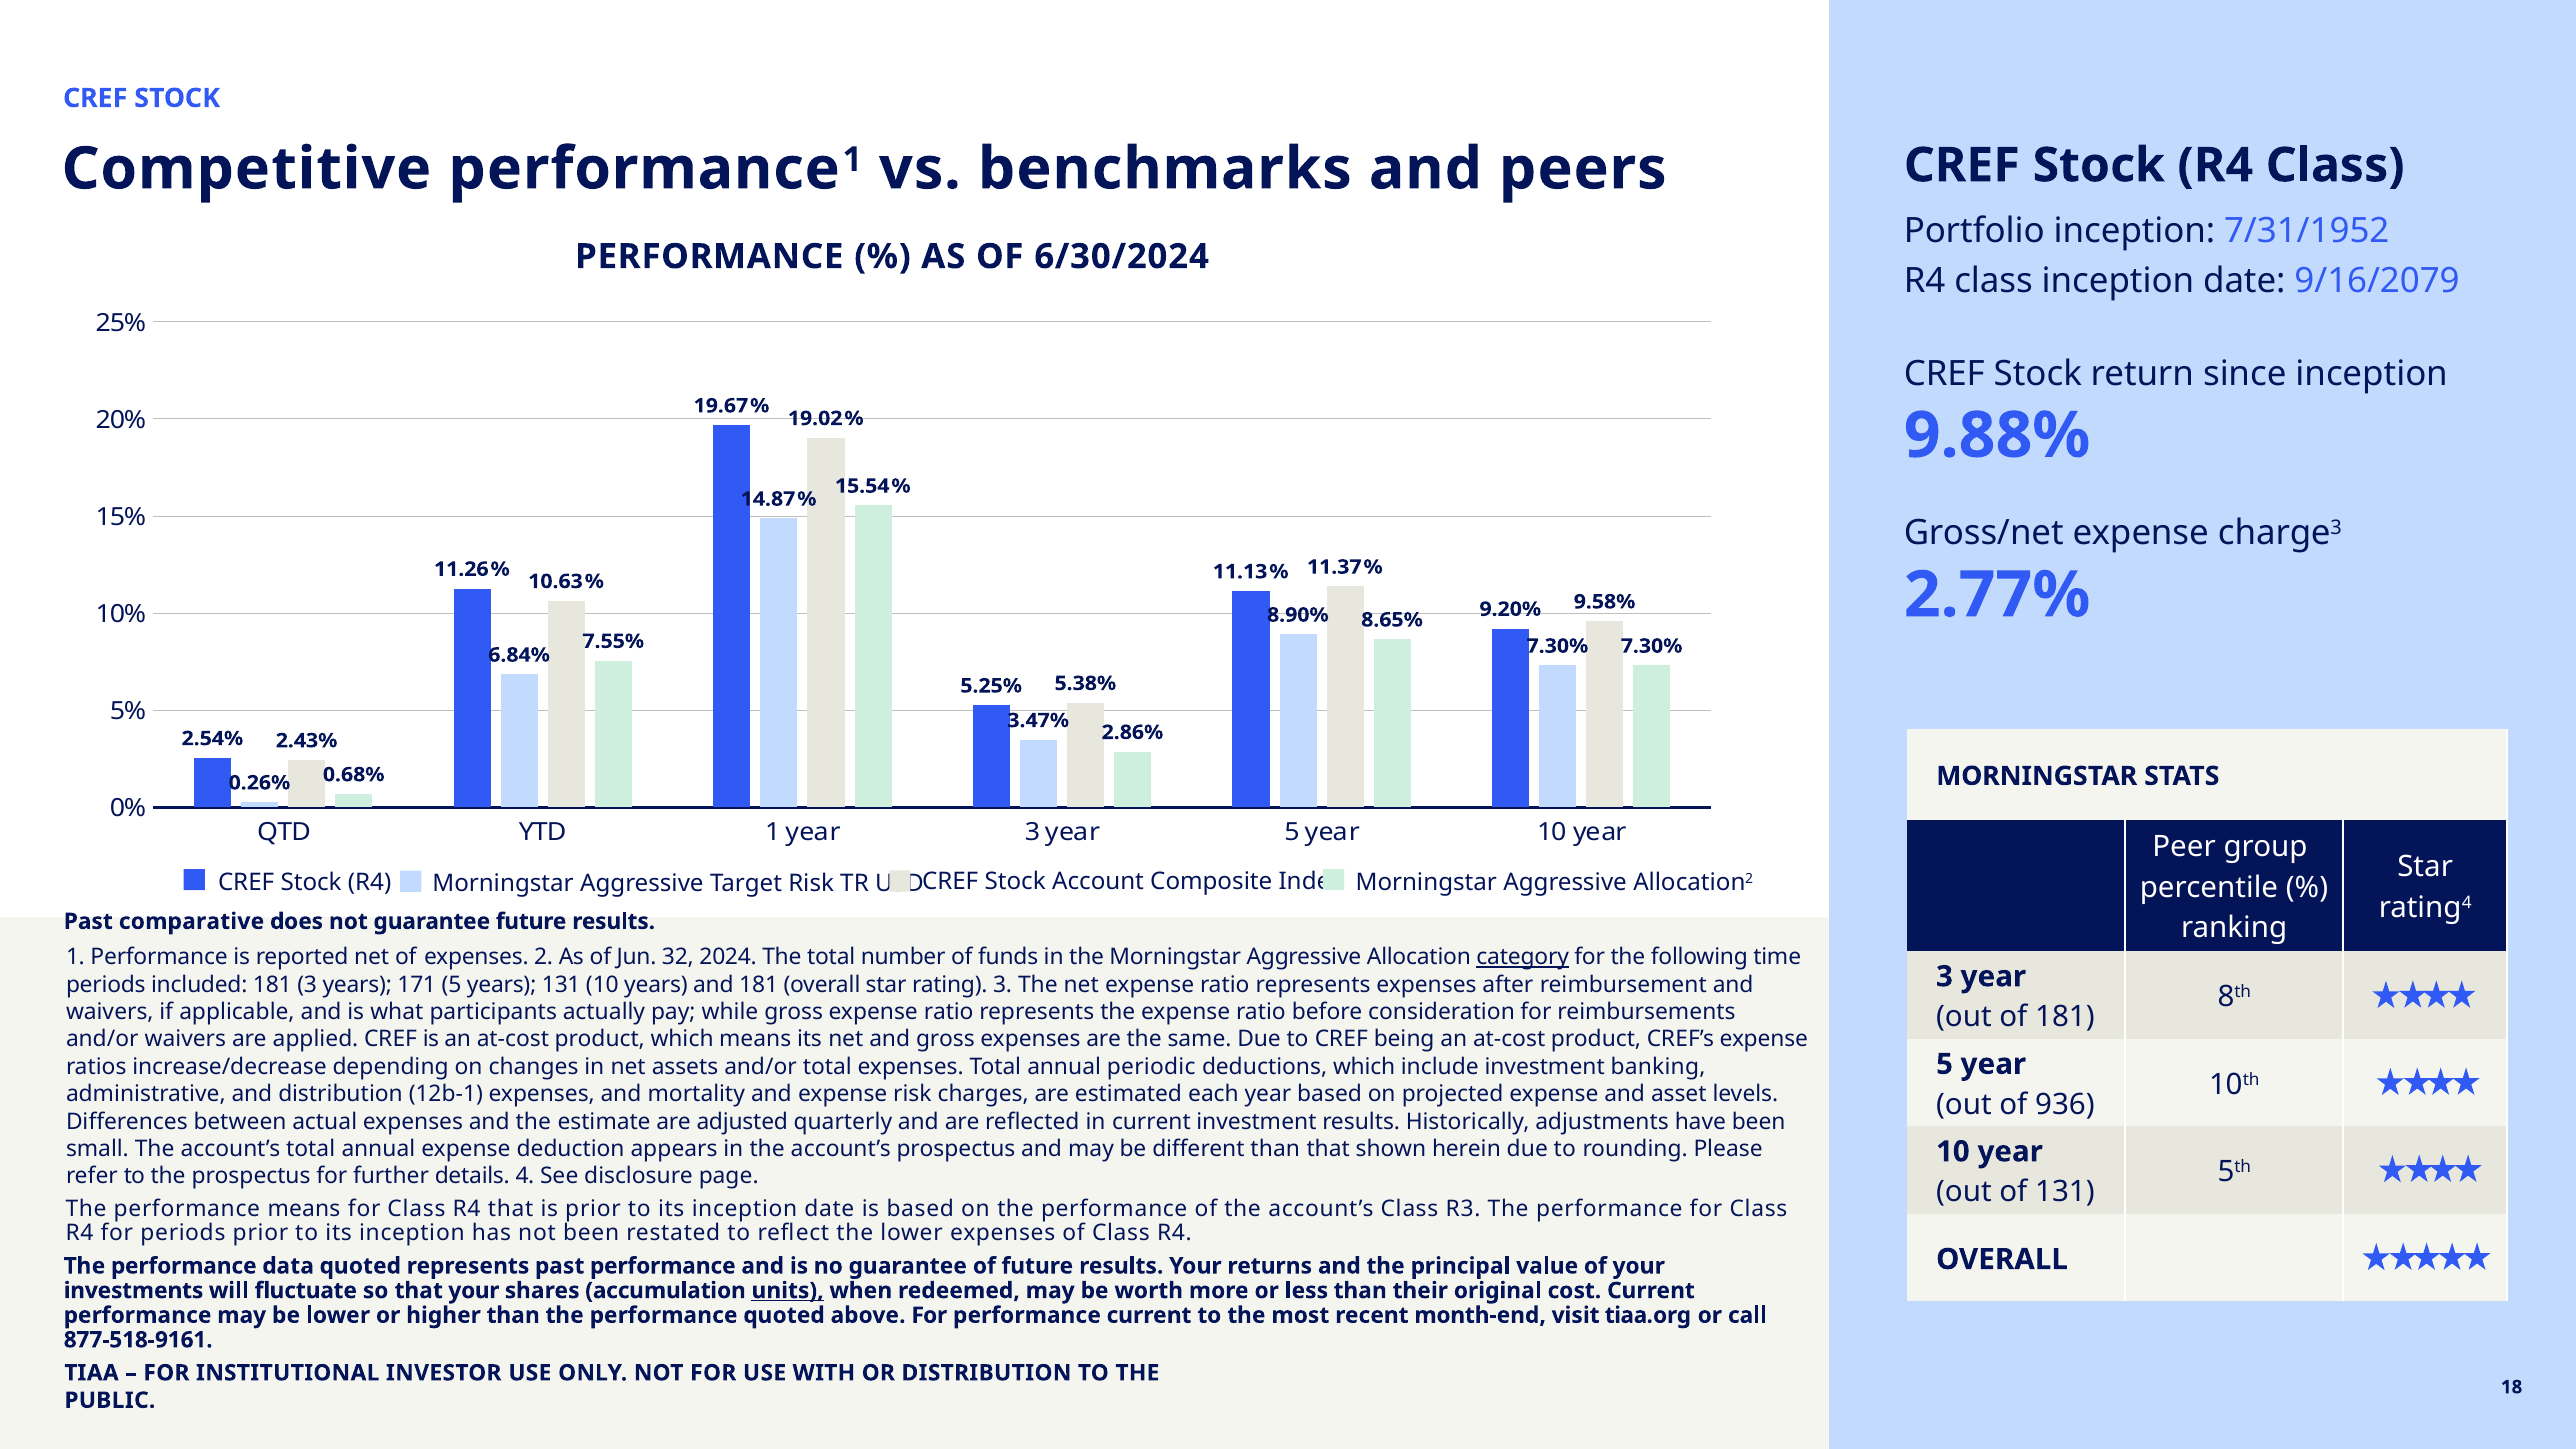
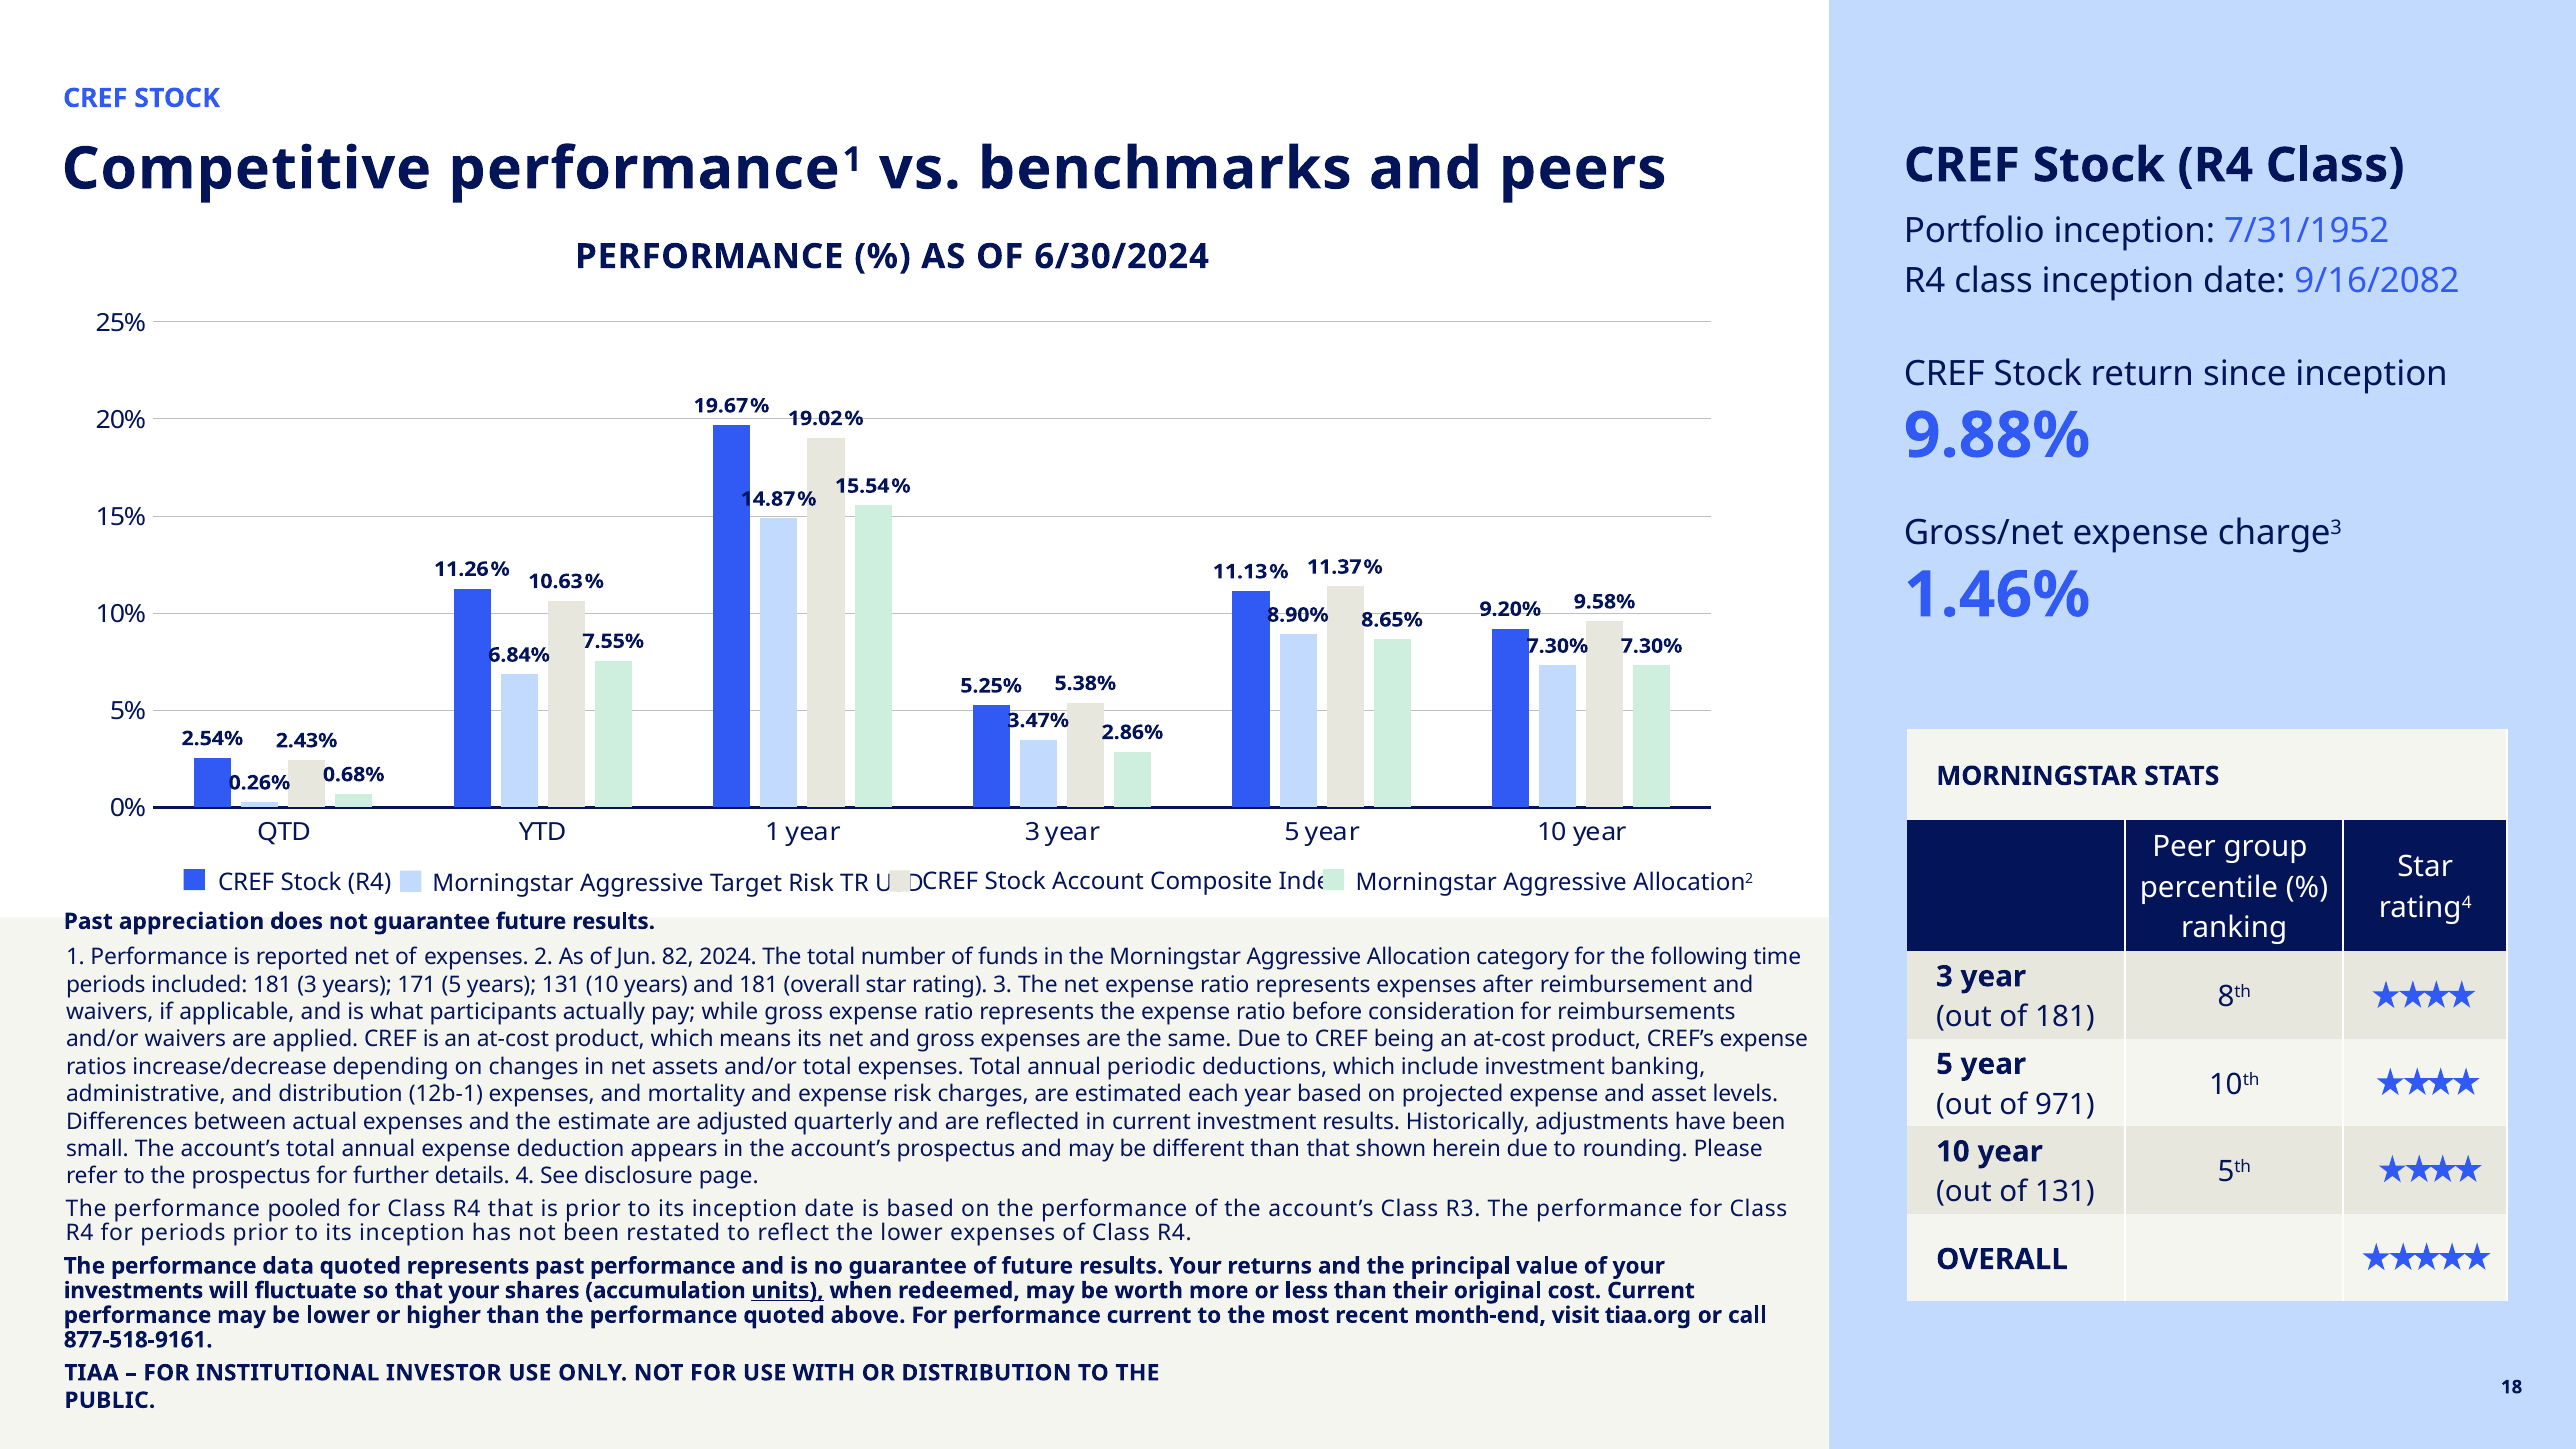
9/16/2079: 9/16/2079 -> 9/16/2082
2.77%: 2.77% -> 1.46%
comparative: comparative -> appreciation
32: 32 -> 82
category underline: present -> none
936: 936 -> 971
performance means: means -> pooled
